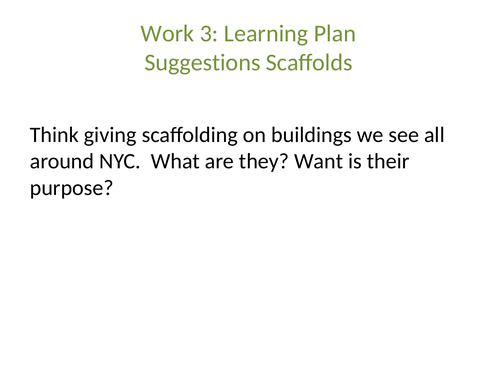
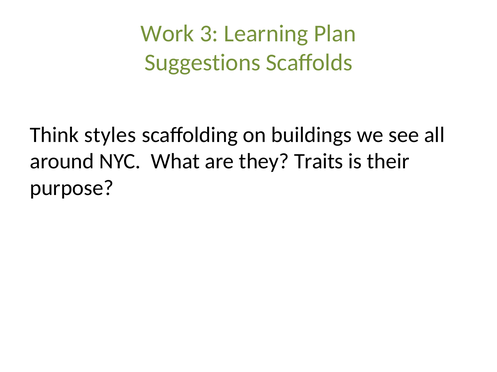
giving: giving -> styles
Want: Want -> Traits
